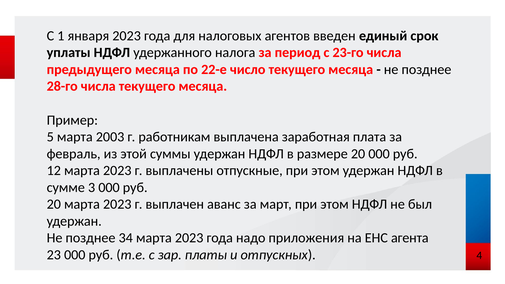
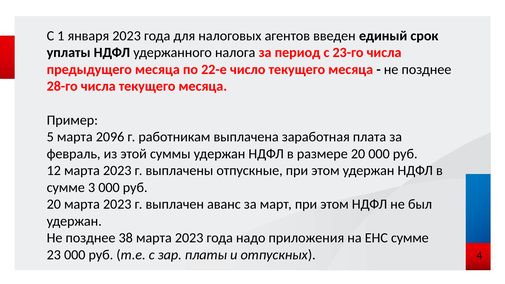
2003: 2003 -> 2096
34: 34 -> 38
ЕНС агента: агента -> сумме
